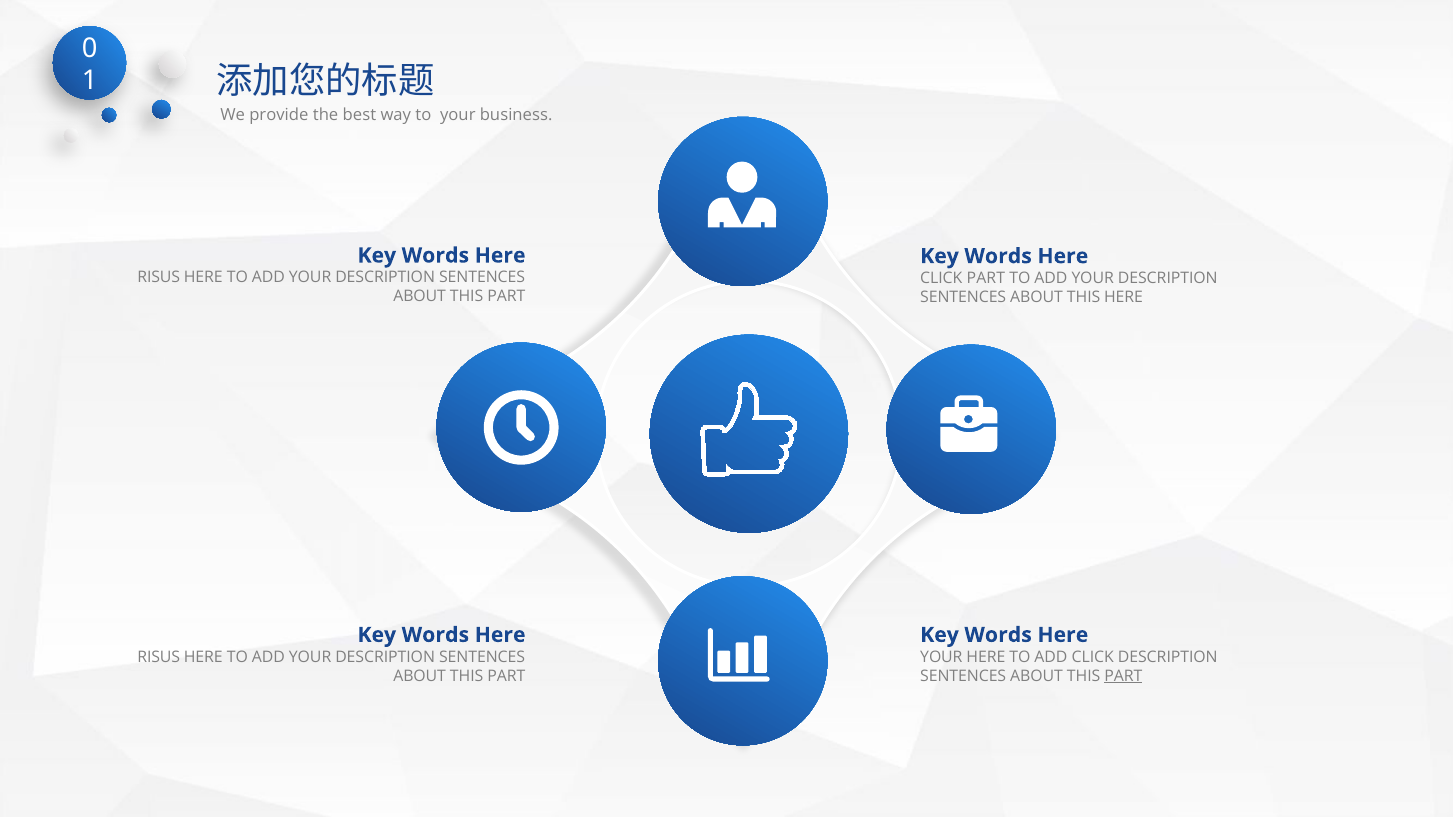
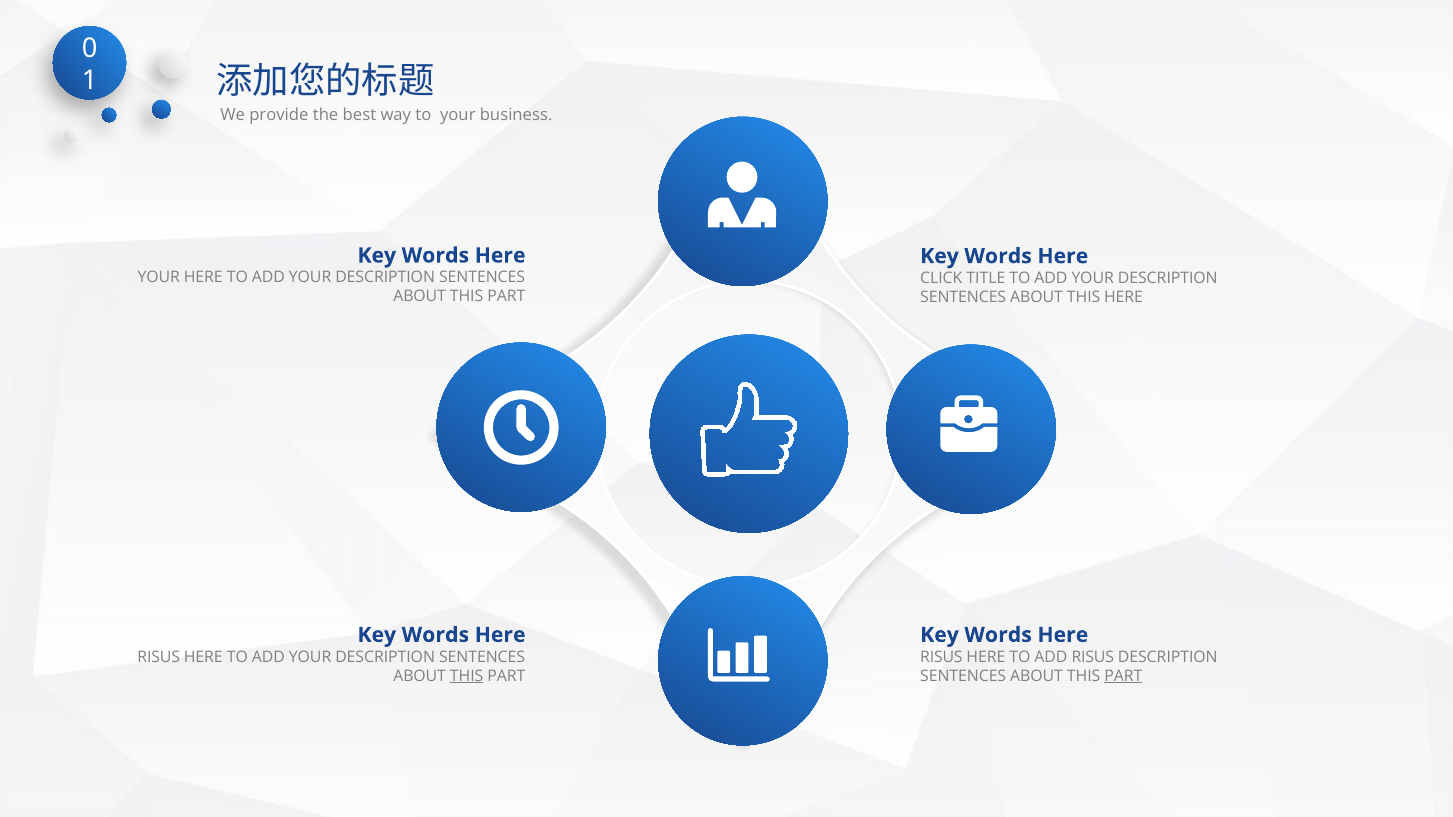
RISUS at (159, 277): RISUS -> YOUR
CLICK PART: PART -> TITLE
YOUR at (941, 657): YOUR -> RISUS
ADD CLICK: CLICK -> RISUS
THIS at (467, 676) underline: none -> present
